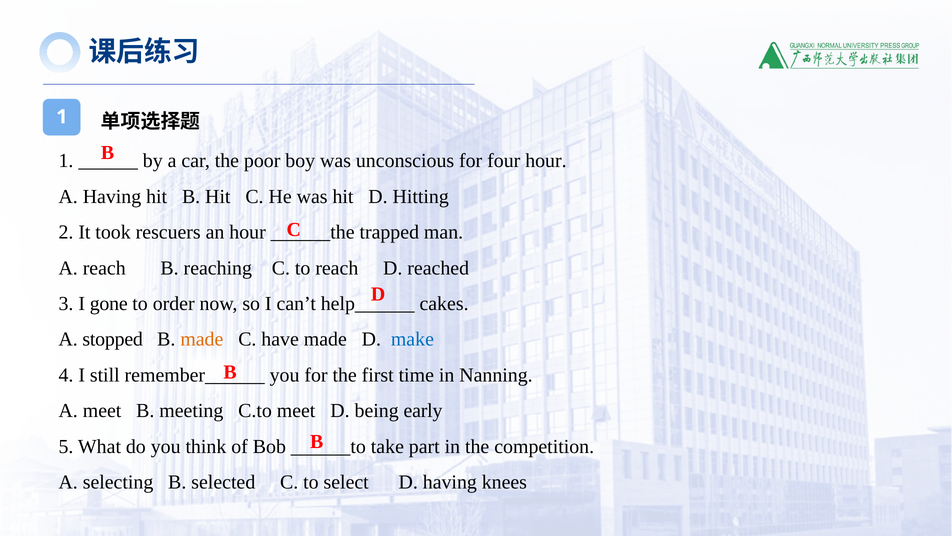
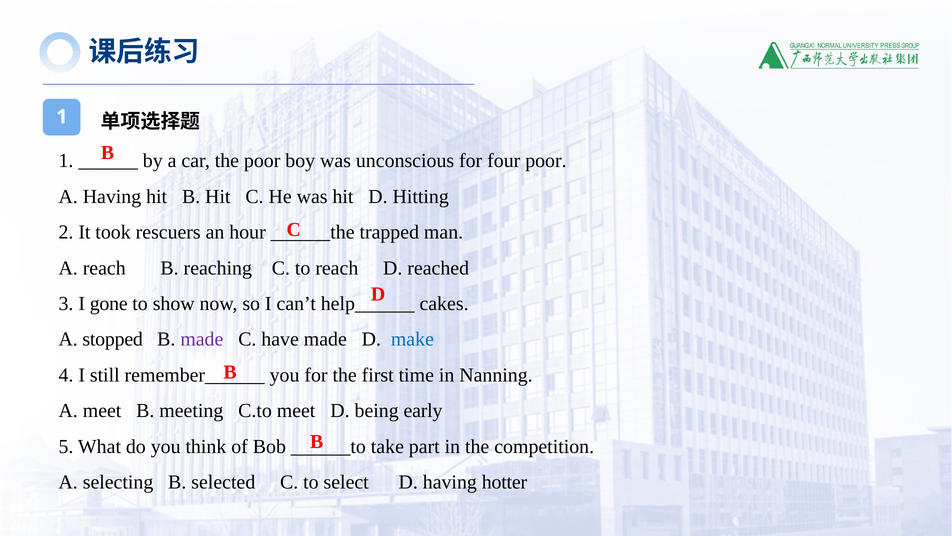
four hour: hour -> poor
order: order -> show
made at (202, 339) colour: orange -> purple
knees: knees -> hotter
